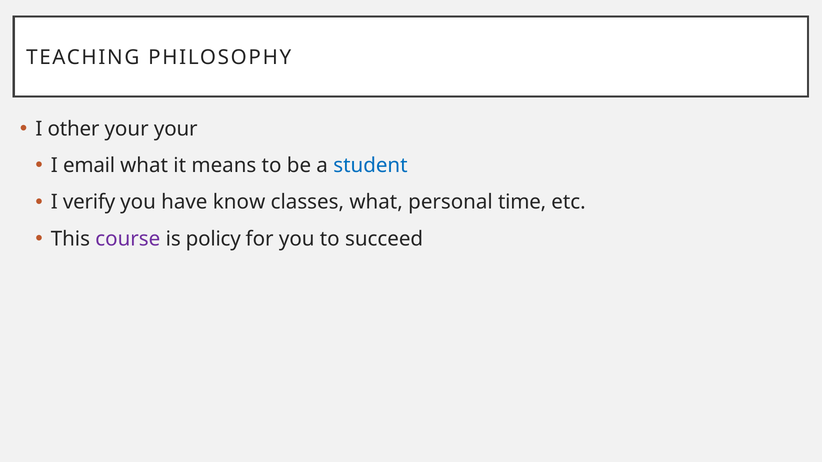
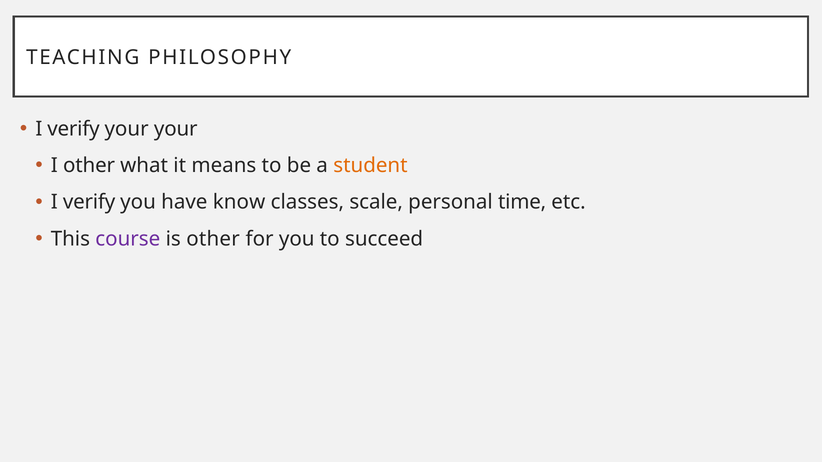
other at (73, 129): other -> verify
I email: email -> other
student colour: blue -> orange
classes what: what -> scale
is policy: policy -> other
